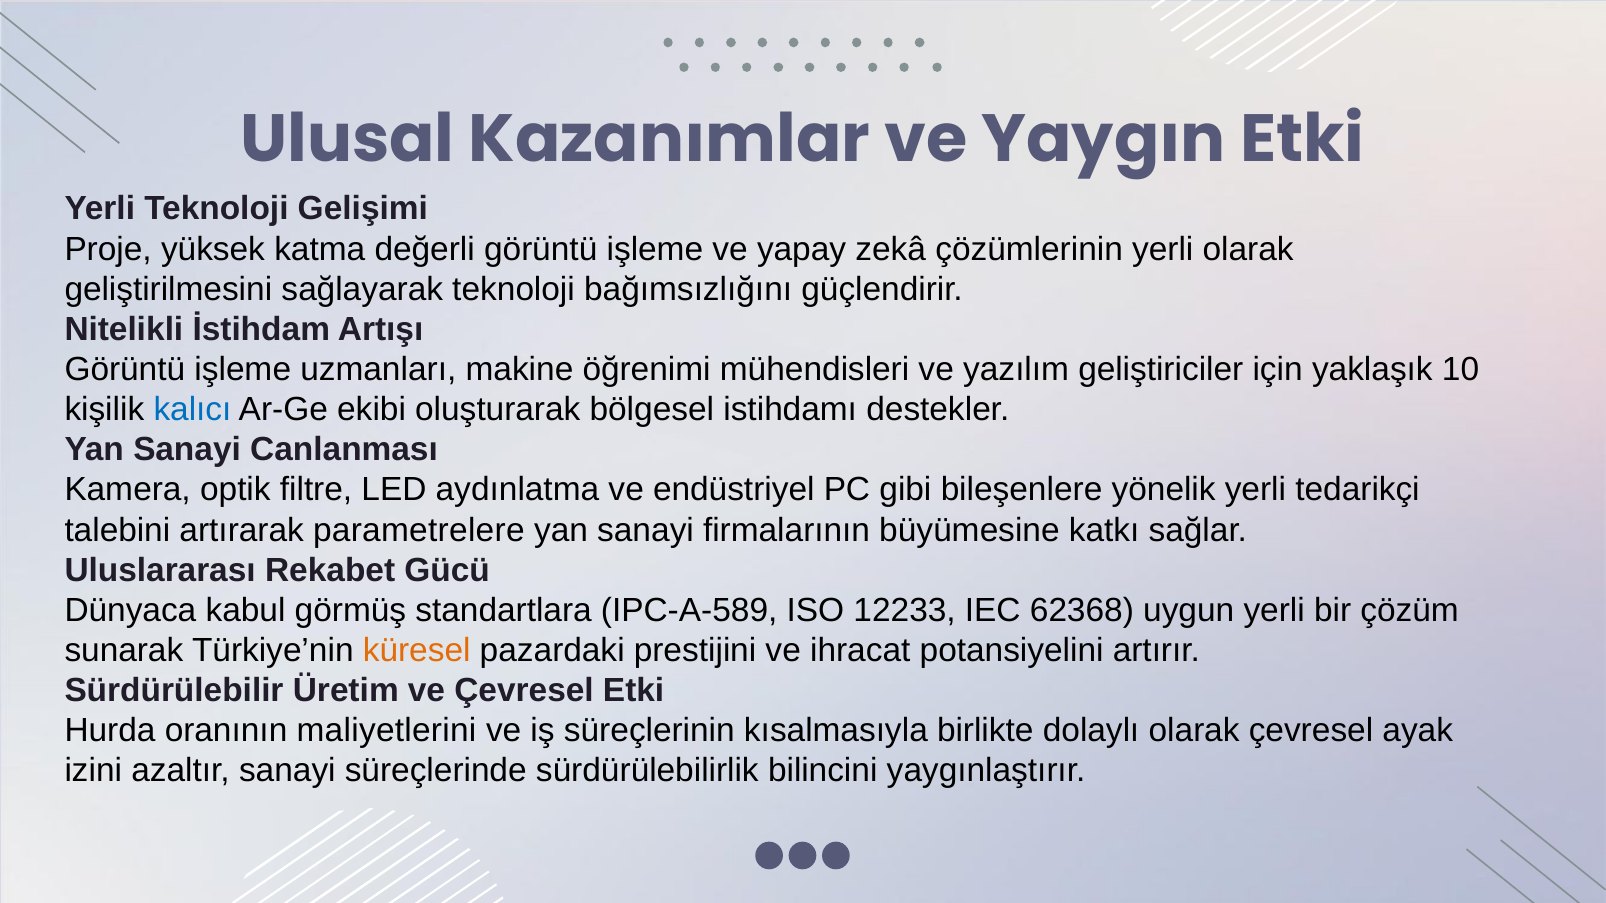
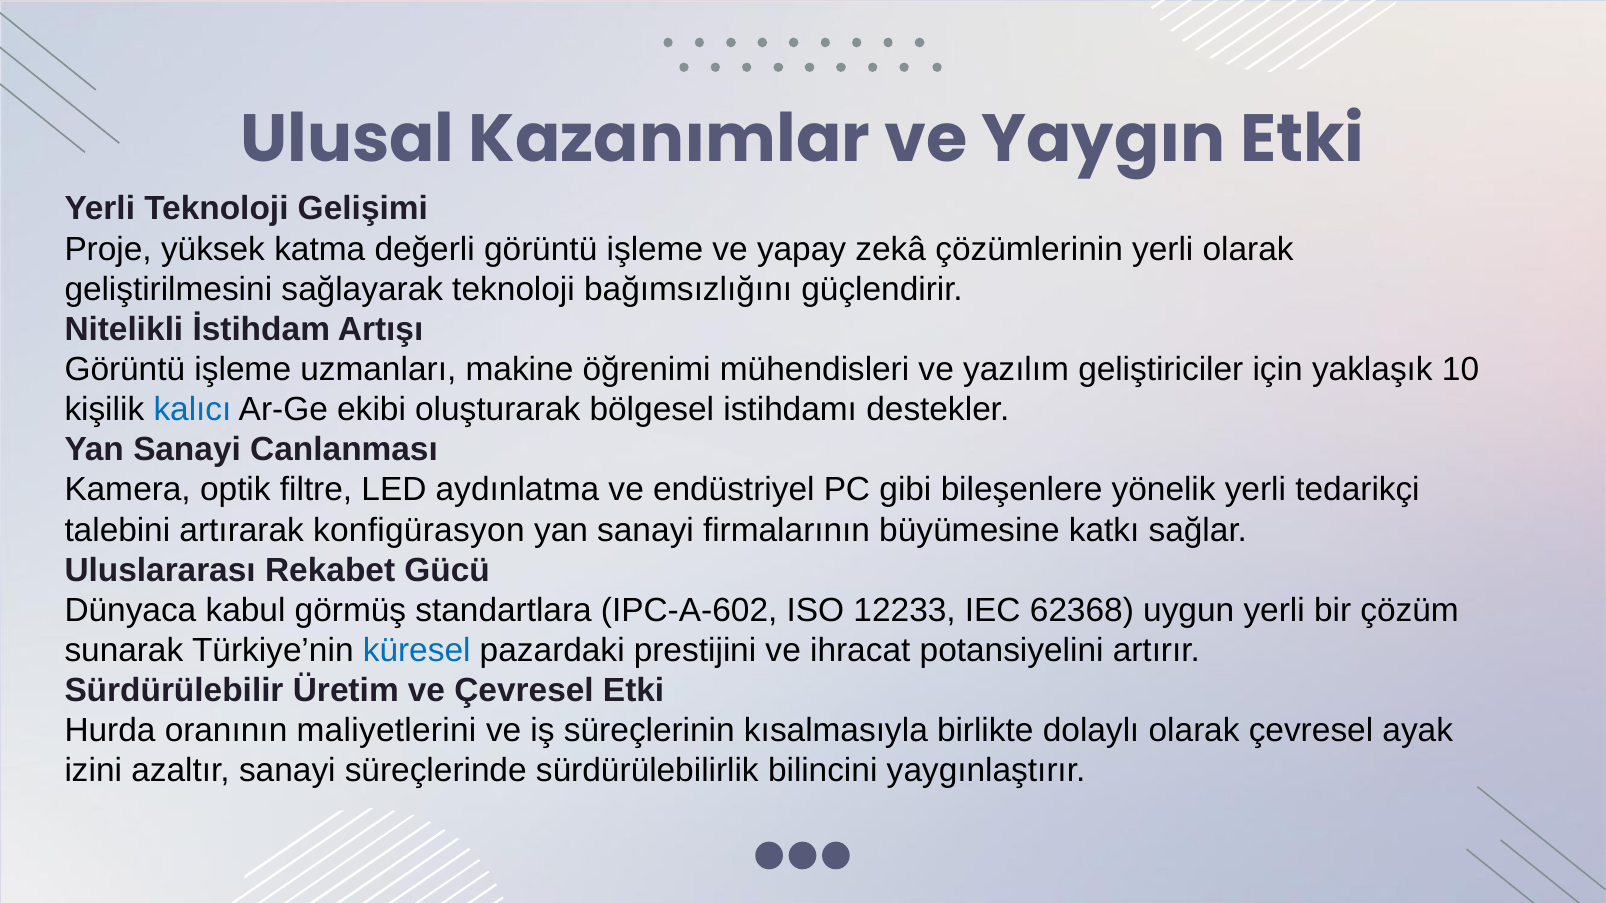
parametrelere: parametrelere -> konfigürasyon
IPC-A-589: IPC-A-589 -> IPC-A-602
küresel colour: orange -> blue
